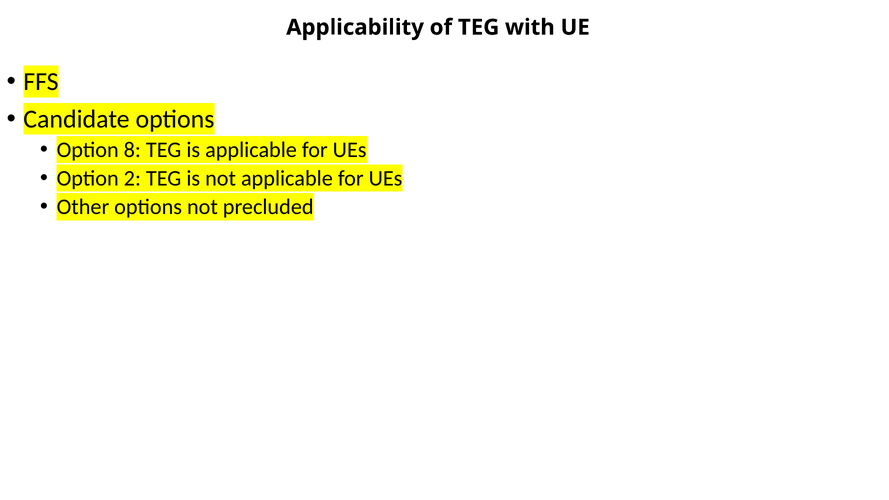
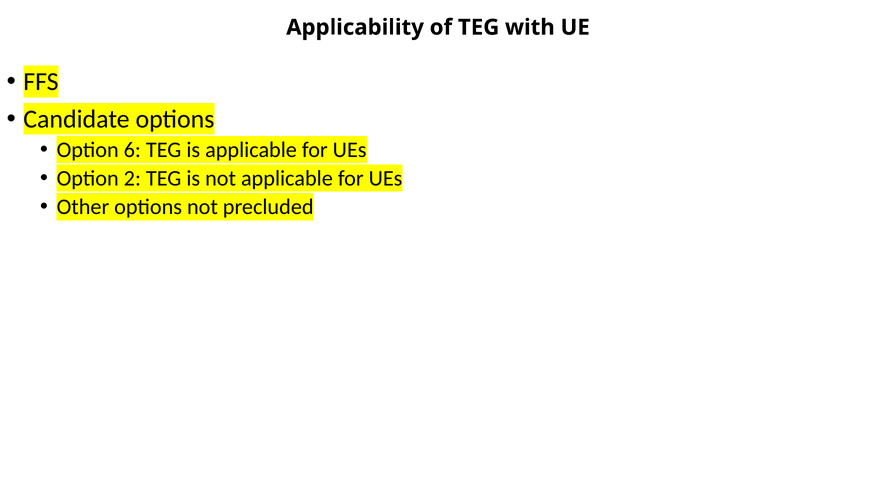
8: 8 -> 6
